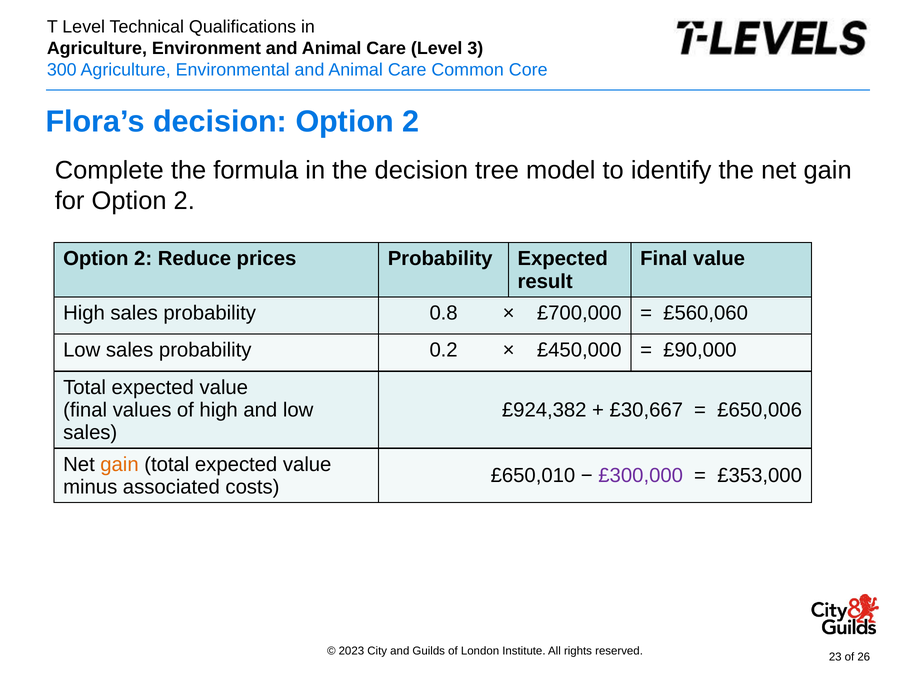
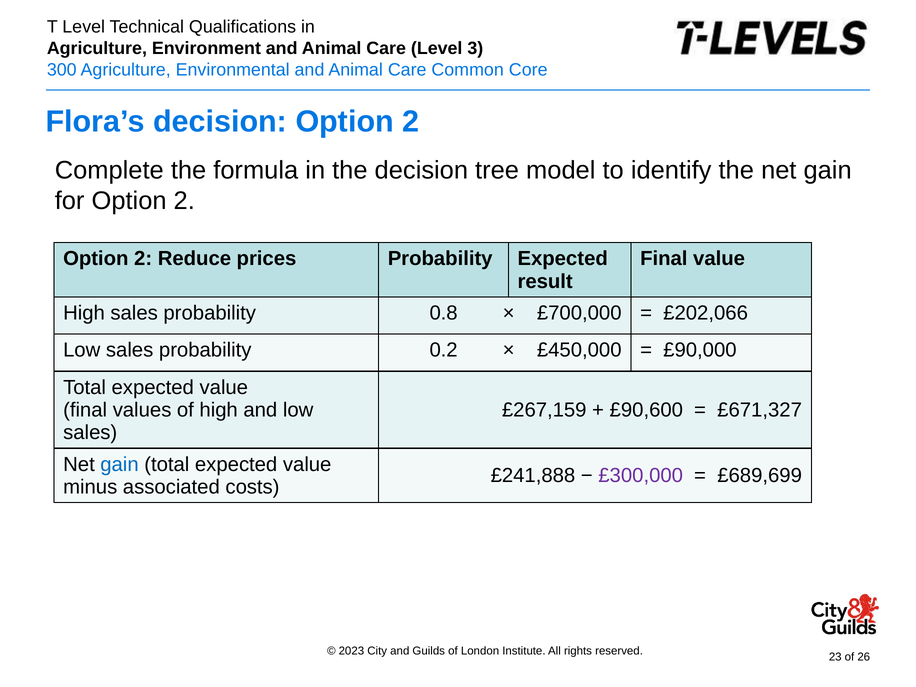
£560,060: £560,060 -> £202,066
£924,382: £924,382 -> £267,159
£30,667: £30,667 -> £90,600
£650,006: £650,006 -> £671,327
gain at (119, 464) colour: orange -> blue
£650,010: £650,010 -> £241,888
£353,000: £353,000 -> £689,699
